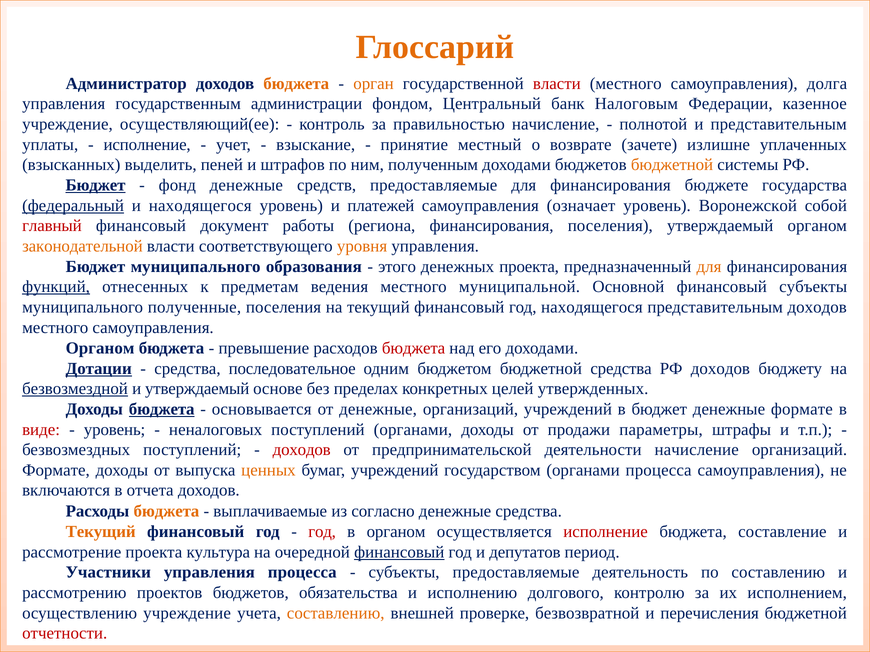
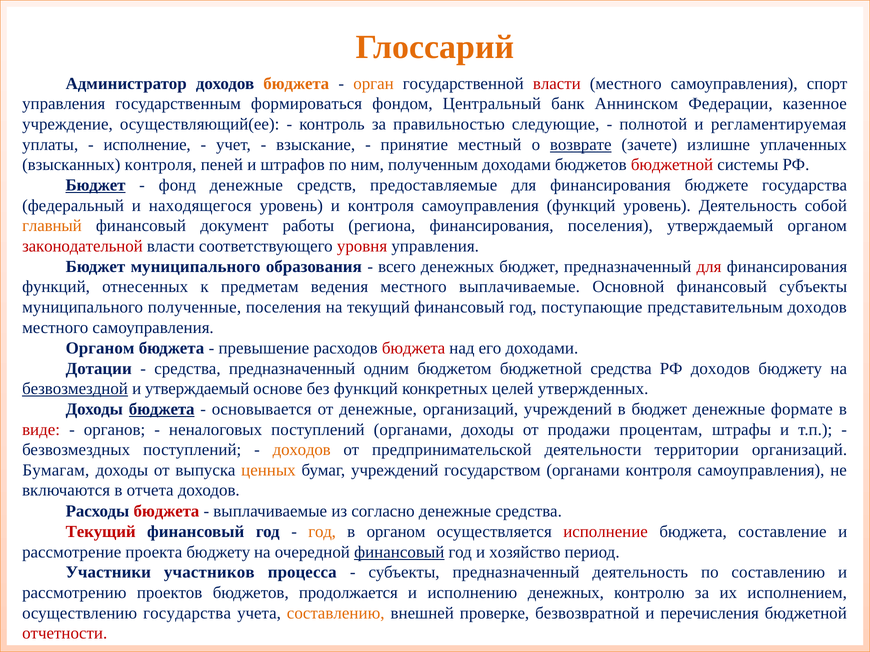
долга: долга -> спорт
администрации: администрации -> формироваться
Налоговым: Налоговым -> Аннинском
правильностью начисление: начисление -> следующие
и представительным: представительным -> регламентируемая
возврате underline: none -> present
взысканных выделить: выделить -> контроля
бюджетной at (672, 165) colour: orange -> red
федеральный underline: present -> none
и платежей: платежей -> контроля
самоуправления означает: означает -> функций
уровень Воронежской: Воронежской -> Деятельность
главный colour: red -> orange
законодательной colour: orange -> red
уровня colour: orange -> red
этого: этого -> всего
денежных проекта: проекта -> бюджет
для at (709, 267) colour: orange -> red
функций at (56, 287) underline: present -> none
местного муниципальной: муниципальной -> выплачиваемые
год находящегося: находящегося -> поступающие
Дотации underline: present -> none
средства последовательное: последовательное -> предназначенный
без пределах: пределах -> функций
уровень at (115, 430): уровень -> органов
параметры: параметры -> процентам
доходов at (302, 450) colour: red -> orange
деятельности начисление: начисление -> территории
Формате at (56, 470): Формате -> Бумагам
органами процесса: процесса -> контроля
бюджета at (166, 512) colour: orange -> red
Текущий at (101, 532) colour: orange -> red
год at (322, 532) colour: red -> orange
проекта культура: культура -> бюджету
депутатов: депутатов -> хозяйство
Участники управления: управления -> участников
субъекты предоставляемые: предоставляемые -> предназначенный
обязательства: обязательства -> продолжается
исполнению долгового: долгового -> денежных
осуществлению учреждение: учреждение -> государства
